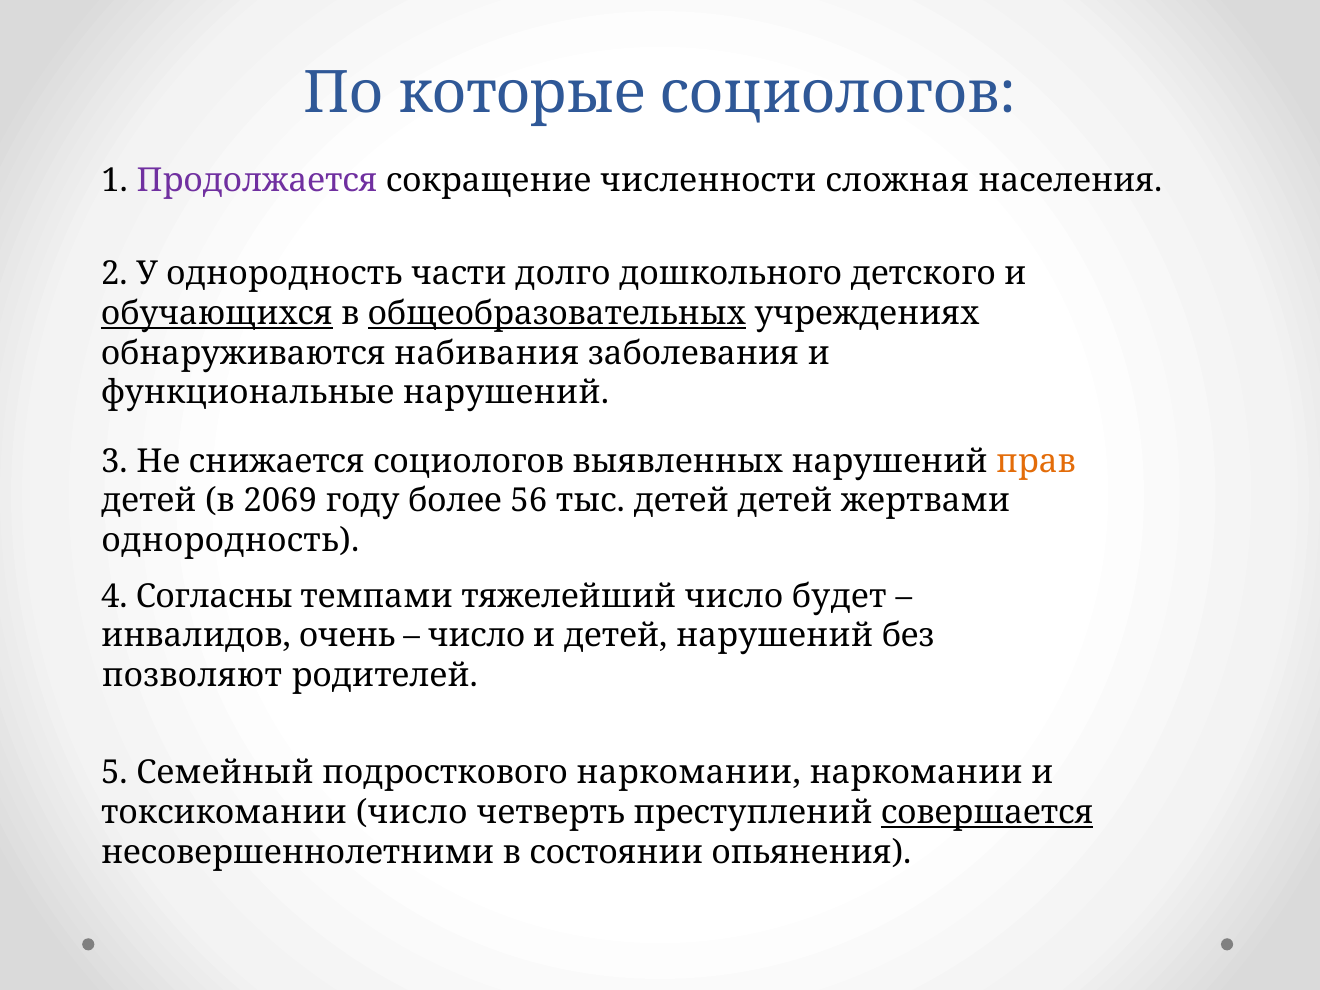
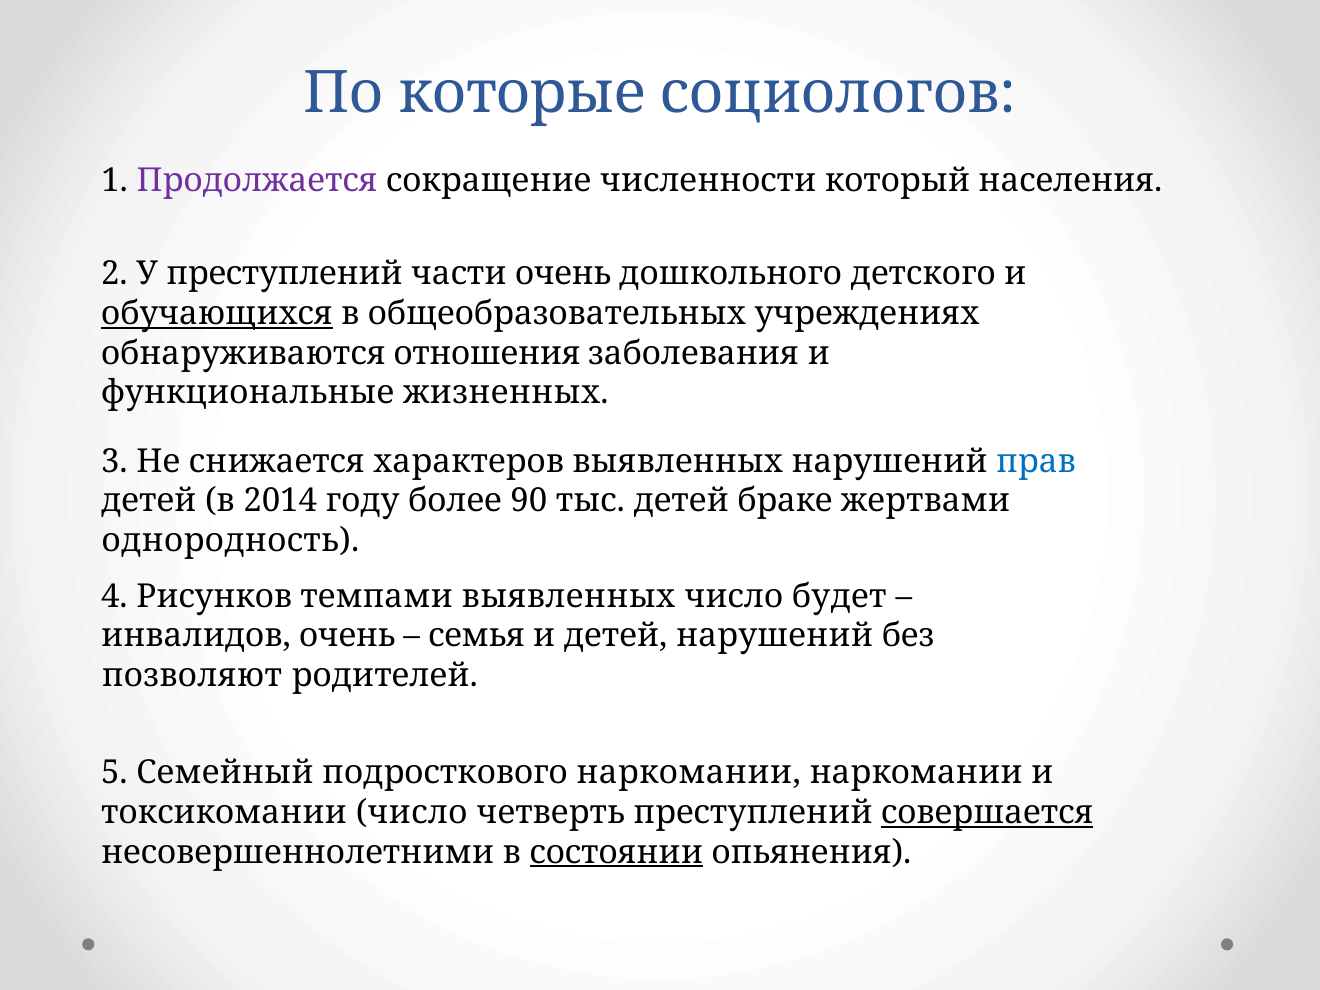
сложная: сложная -> который
У однородность: однородность -> преступлений
части долго: долго -> очень
общеобразовательных underline: present -> none
набивания: набивания -> отношения
функциональные нарушений: нарушений -> жизненных
снижается социологов: социологов -> характеров
прав colour: orange -> blue
2069: 2069 -> 2014
56: 56 -> 90
детей детей: детей -> браке
Согласны: Согласны -> Рисунков
темпами тяжелейший: тяжелейший -> выявленных
число at (477, 636): число -> семья
состоянии underline: none -> present
